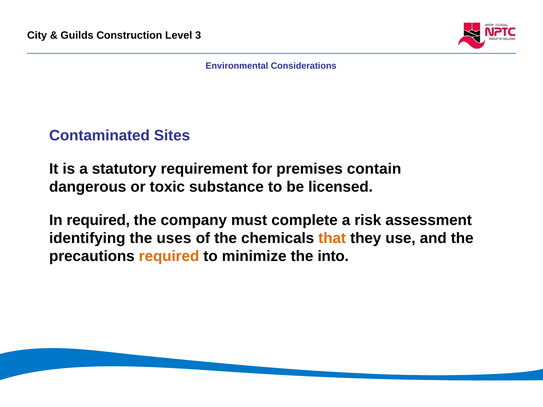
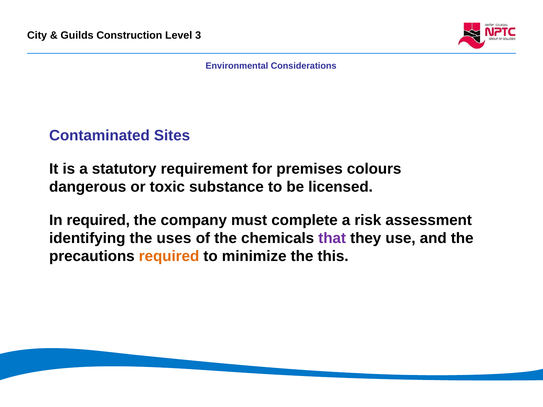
contain: contain -> colours
that colour: orange -> purple
into: into -> this
